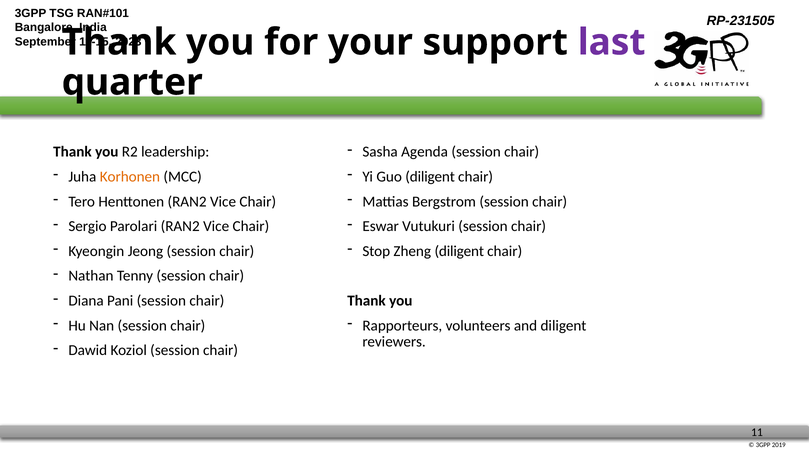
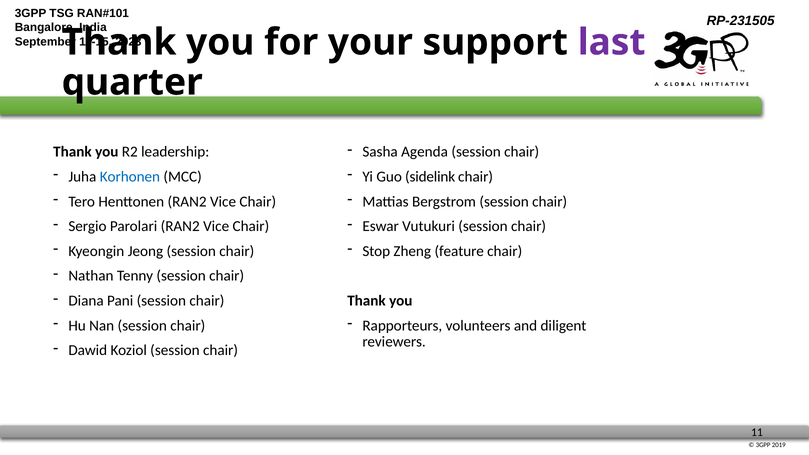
Korhonen colour: orange -> blue
Guo diligent: diligent -> sidelink
Zheng diligent: diligent -> feature
